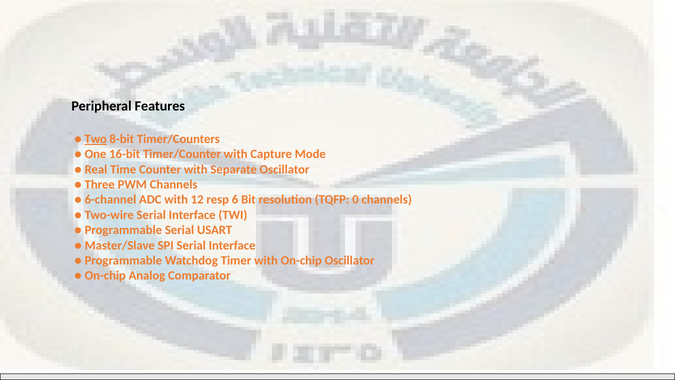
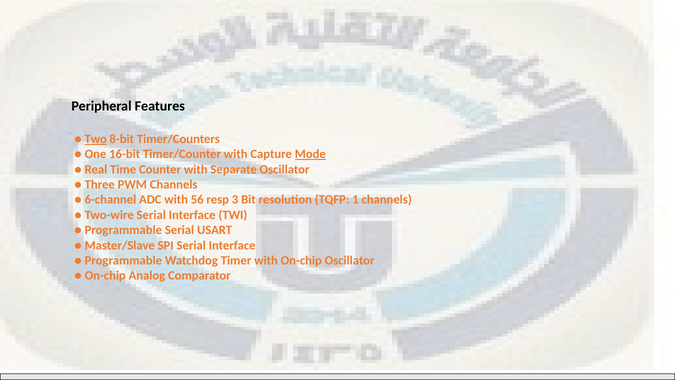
Mode underline: none -> present
12: 12 -> 56
6: 6 -> 3
0: 0 -> 1
